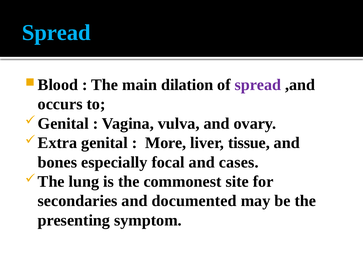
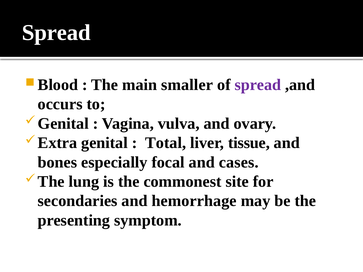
Spread at (56, 33) colour: light blue -> white
dilation: dilation -> smaller
More: More -> Total
documented: documented -> hemorrhage
